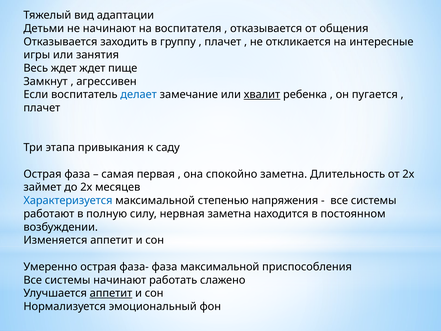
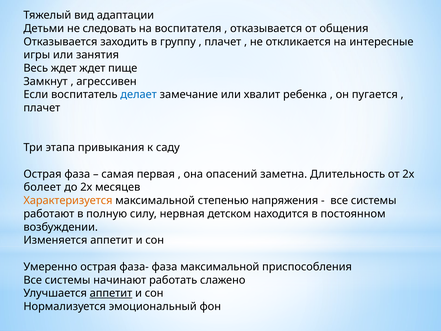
не начинают: начинают -> следовать
хвалит underline: present -> none
спокойно: спокойно -> опасений
займет: займет -> болеет
Характеризуется colour: blue -> orange
нервная заметна: заметна -> детском
